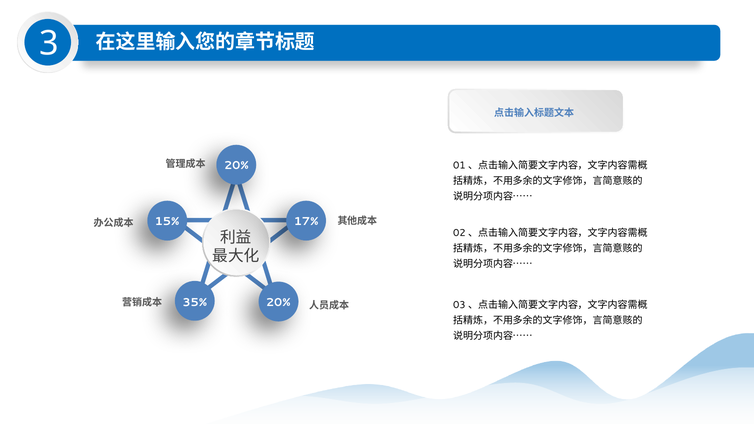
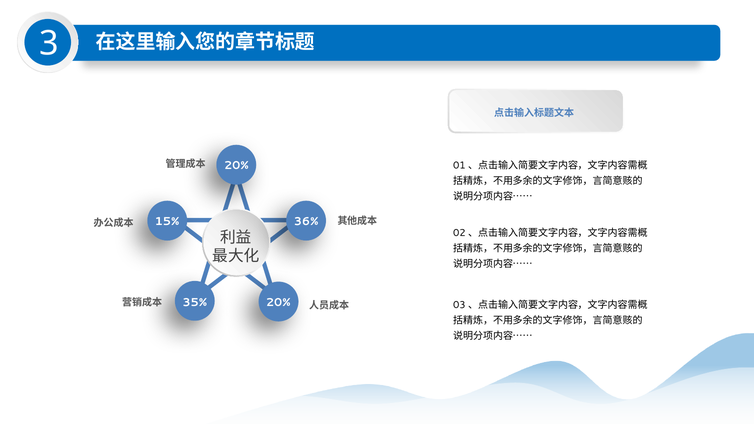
17%: 17% -> 36%
